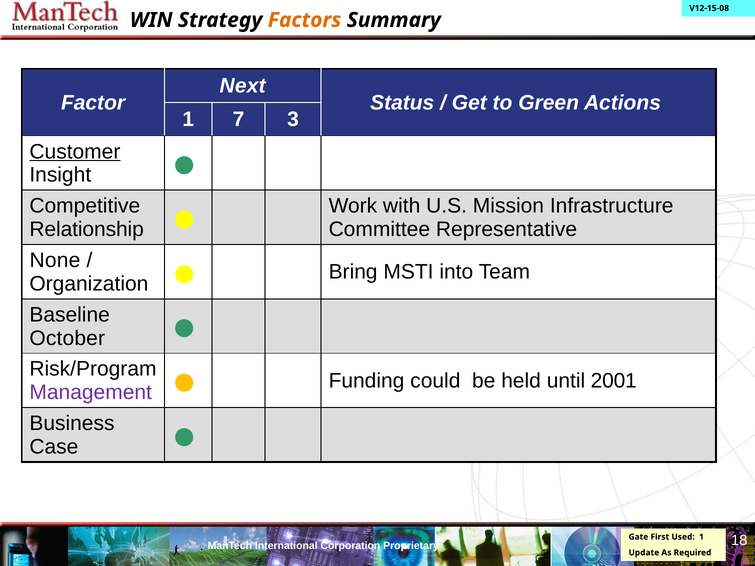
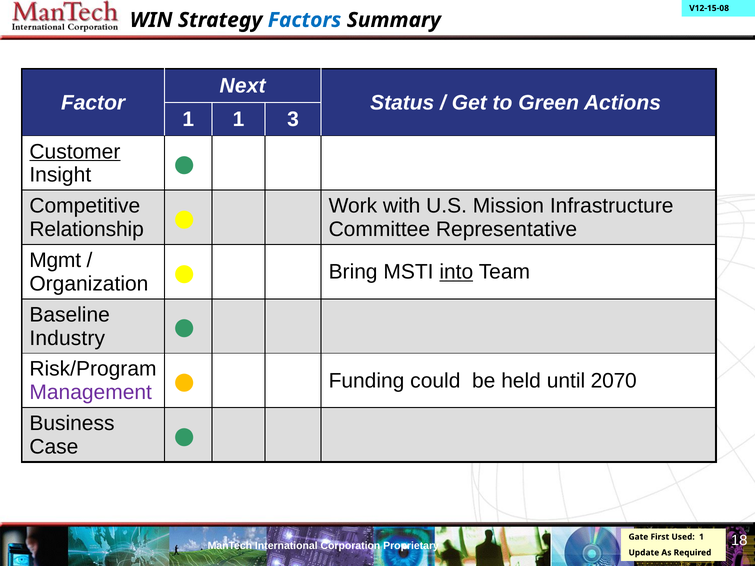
Factors colour: orange -> blue
1 7: 7 -> 1
None: None -> Mgmt
into underline: none -> present
October: October -> Industry
2001: 2001 -> 2070
